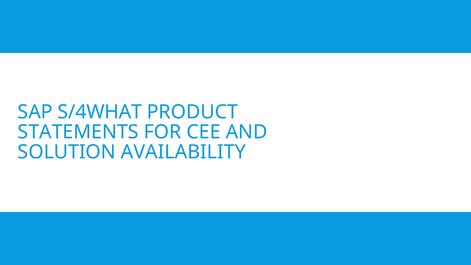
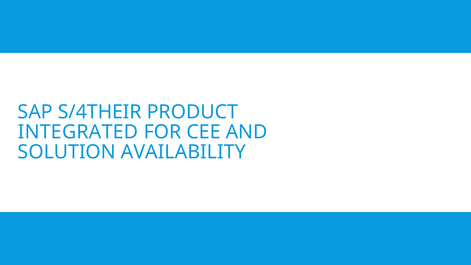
S/4WHAT: S/4WHAT -> S/4THEIR
STATEMENTS: STATEMENTS -> INTEGRATED
